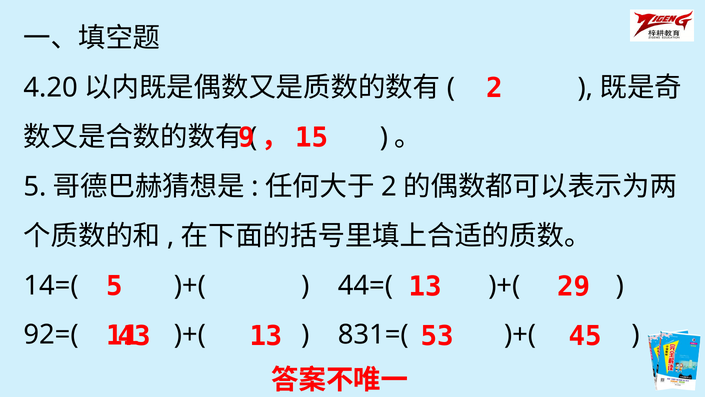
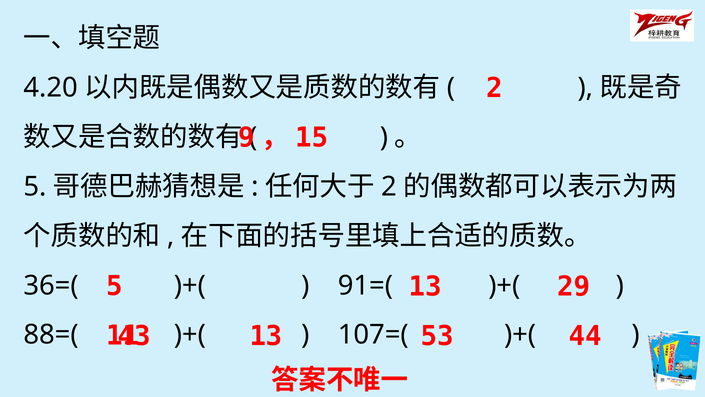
14=(: 14=( -> 36=(
44=(: 44=( -> 91=(
45: 45 -> 44
92=(: 92=( -> 88=(
831=(: 831=( -> 107=(
